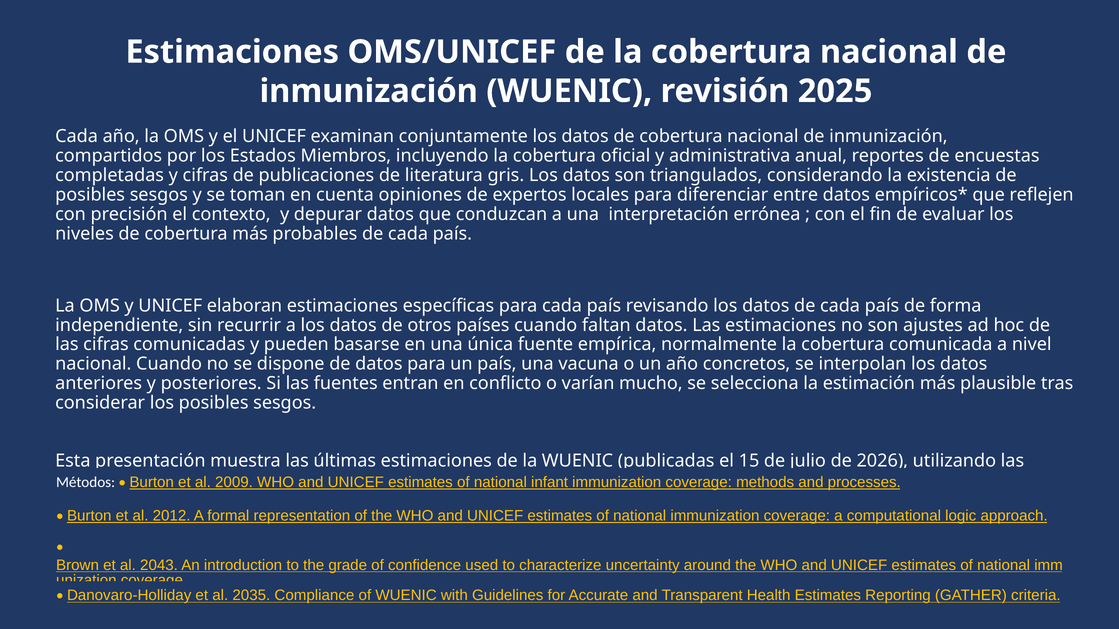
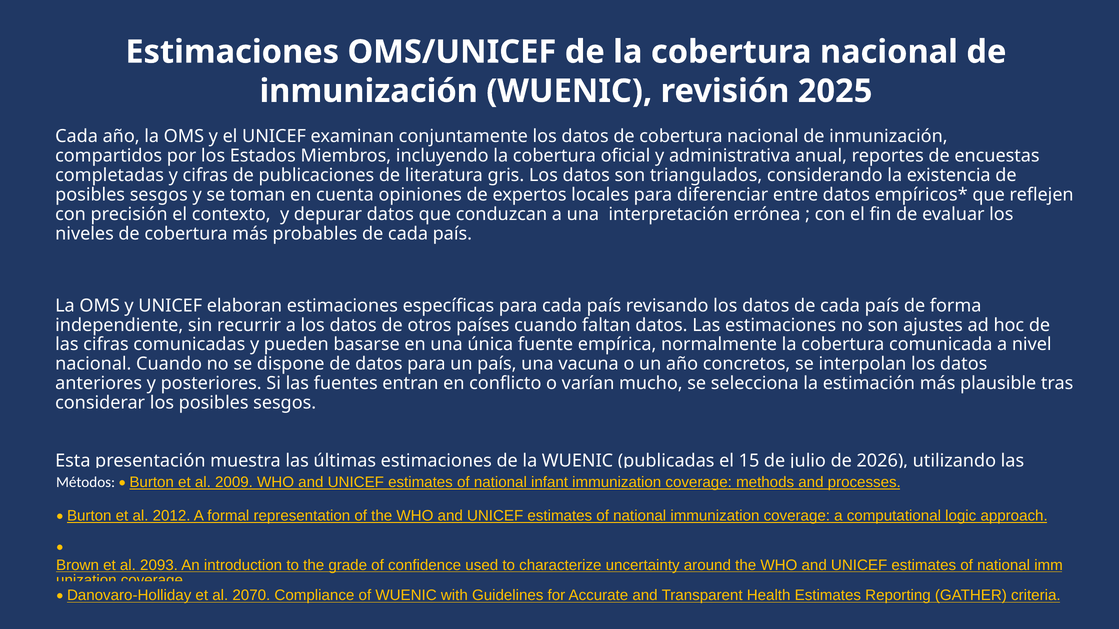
2043: 2043 -> 2093
2035: 2035 -> 2070
